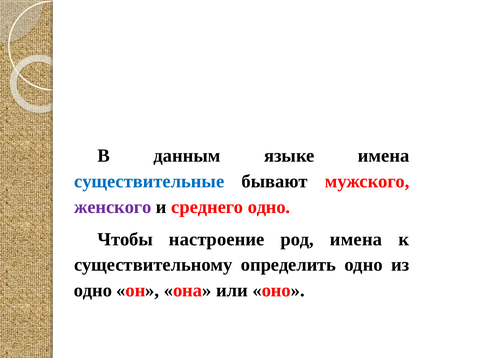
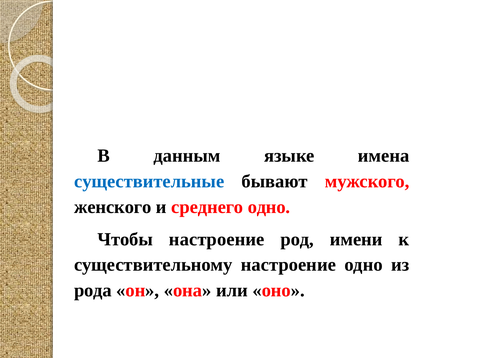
женского colour: purple -> black
род имена: имена -> имени
существительному определить: определить -> настроение
одно at (93, 290): одно -> рода
